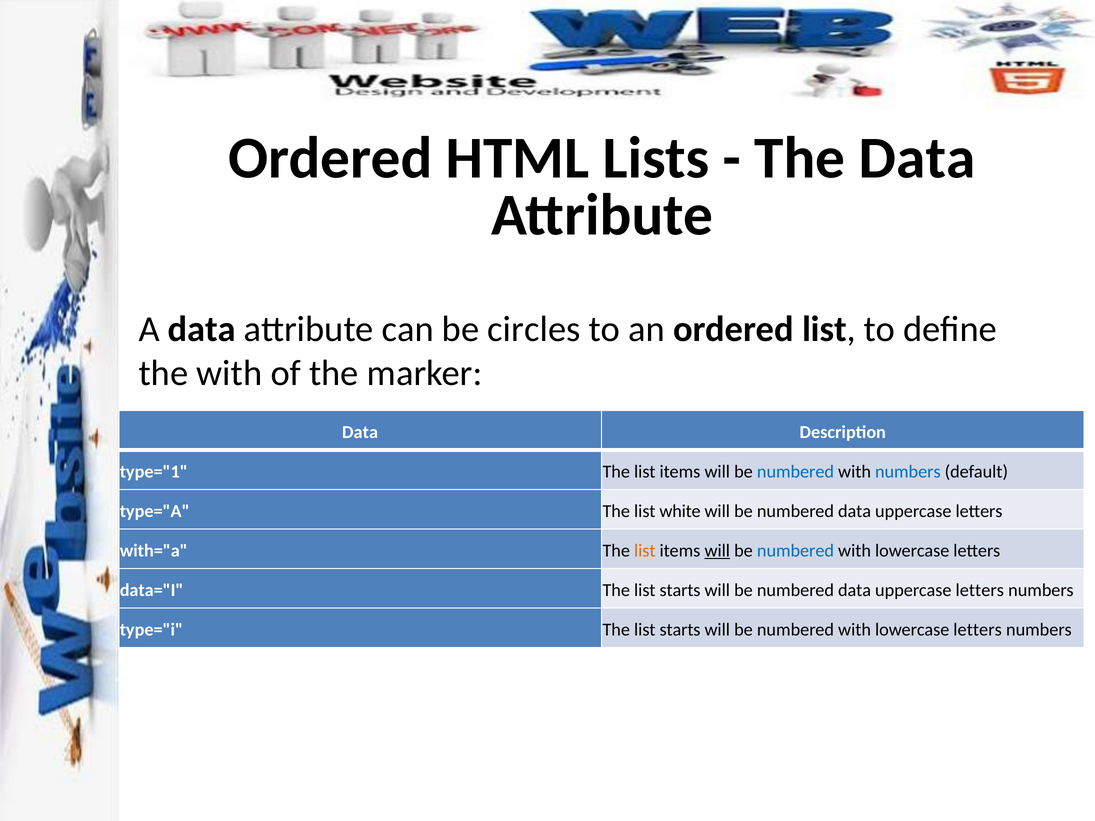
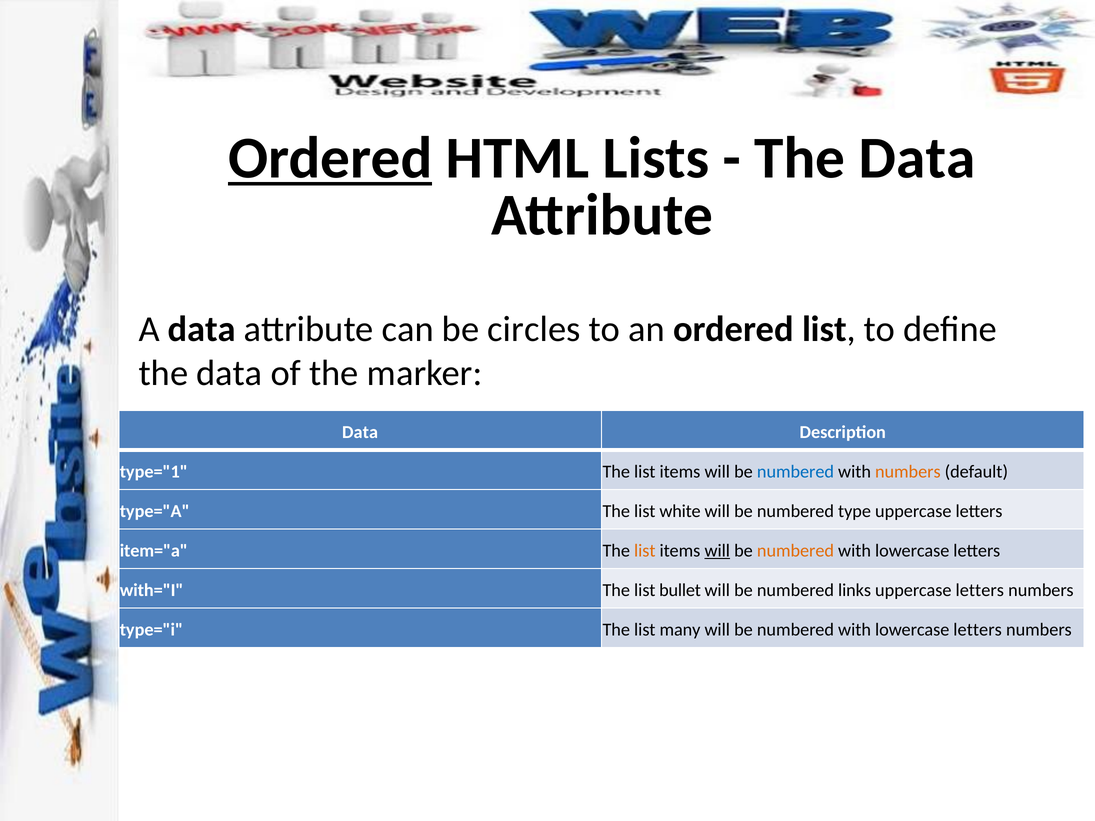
Ordered at (330, 158) underline: none -> present
with at (229, 373): with -> data
numbers at (908, 472) colour: blue -> orange
data at (855, 511): data -> type
with="a: with="a -> item="a
numbered at (795, 551) colour: blue -> orange
data="I: data="I -> with="I
starts at (680, 590): starts -> bullet
data at (855, 590): data -> links
type="i The list starts: starts -> many
